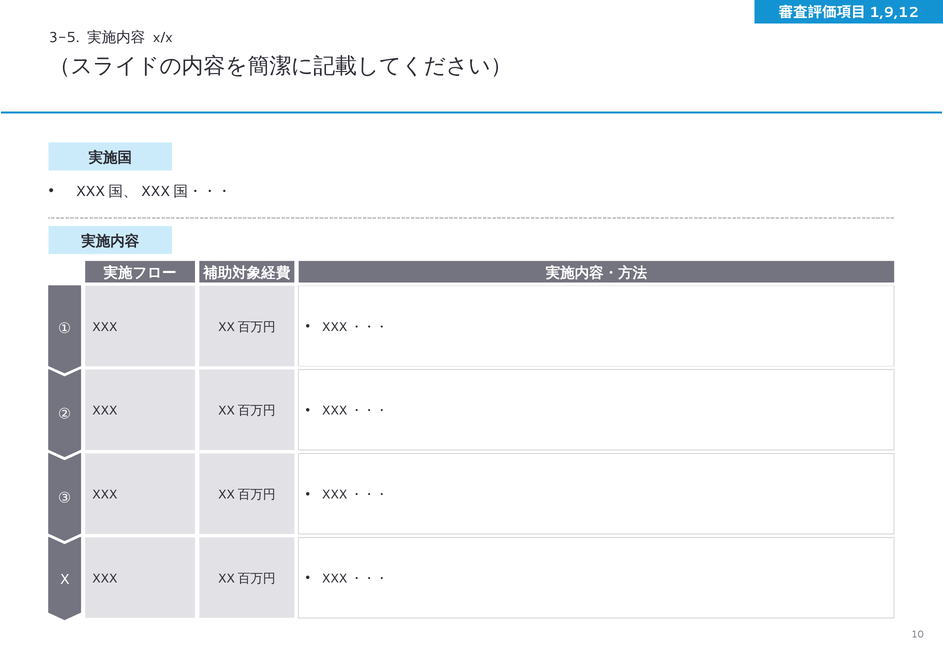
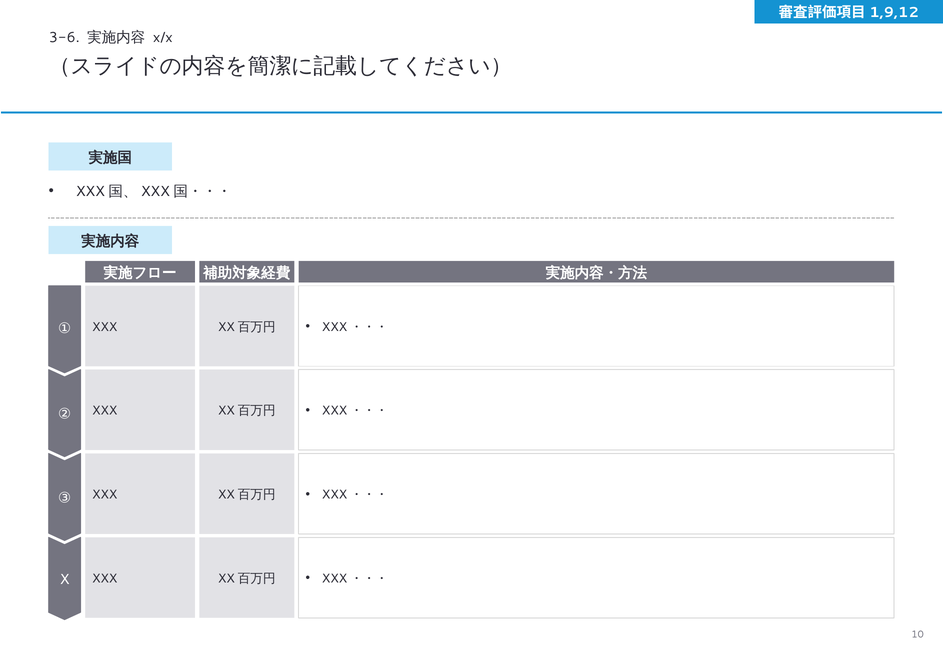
3-5: 3-5 -> 3-6
